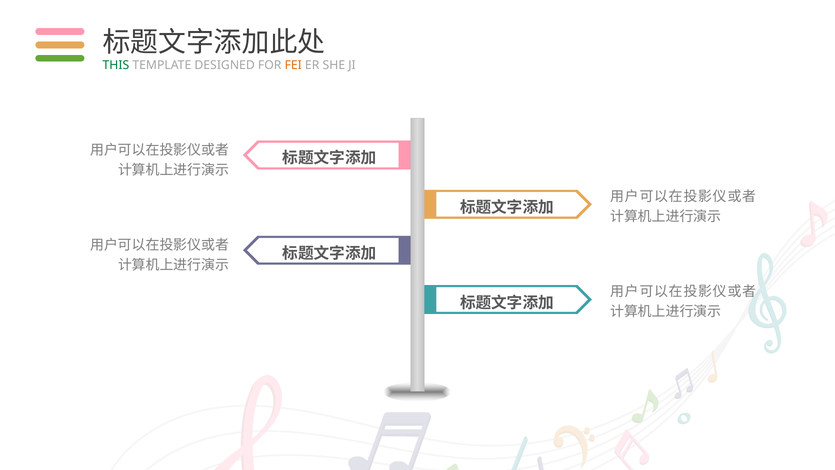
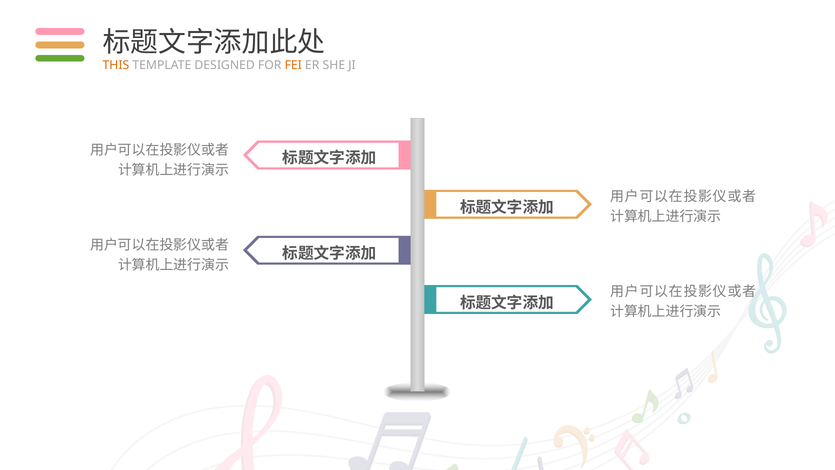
THIS colour: green -> orange
